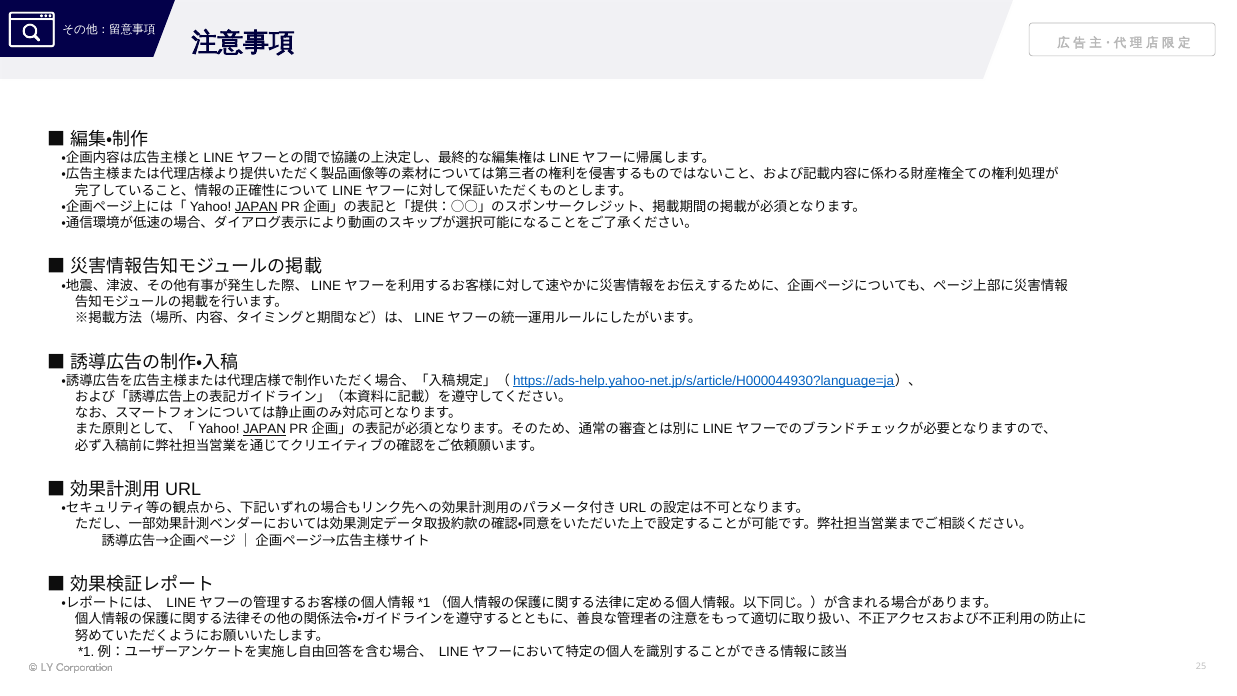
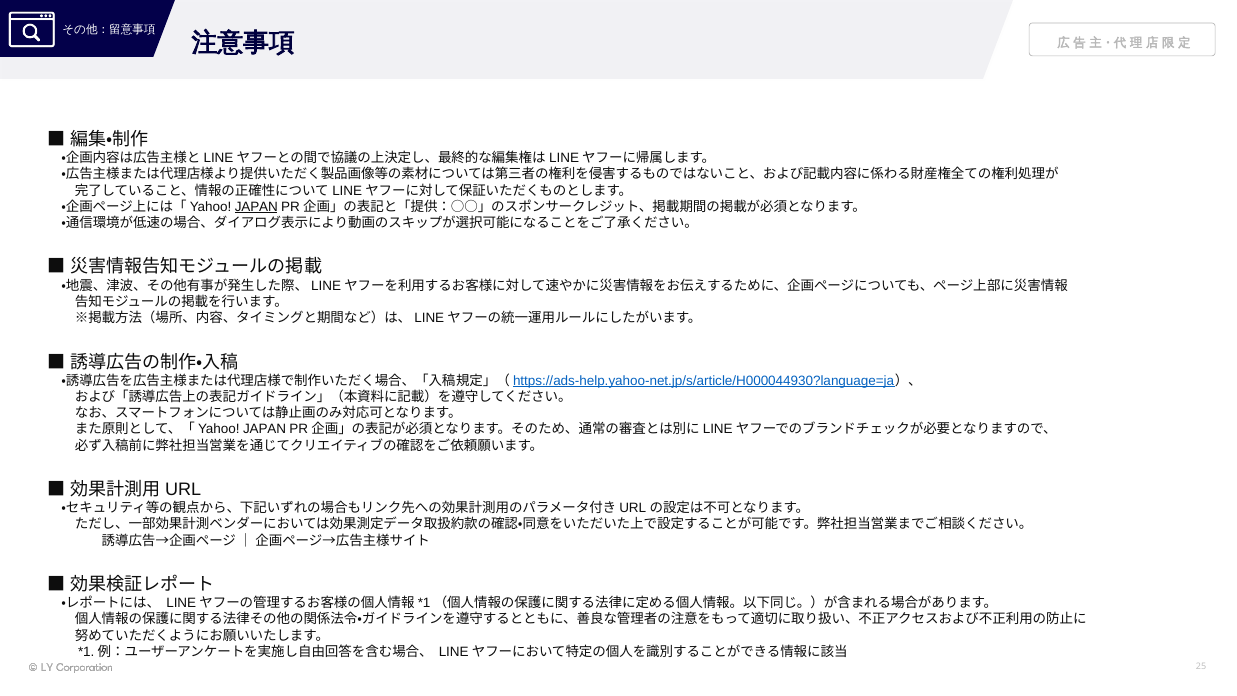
JAPAN at (265, 429) underline: present -> none
